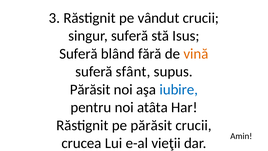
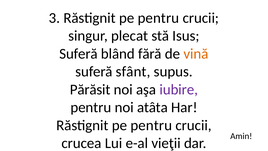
3 Răstignit pe vândut: vândut -> pentru
singur suferă: suferă -> plecat
iubire colour: blue -> purple
părăsit at (151, 125): părăsit -> pentru
